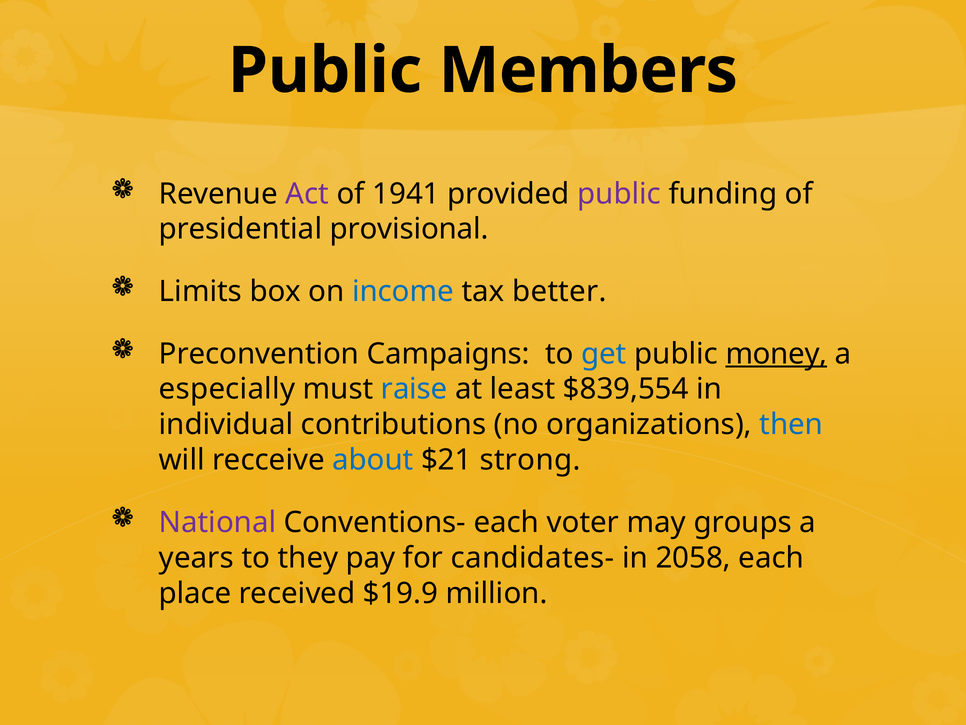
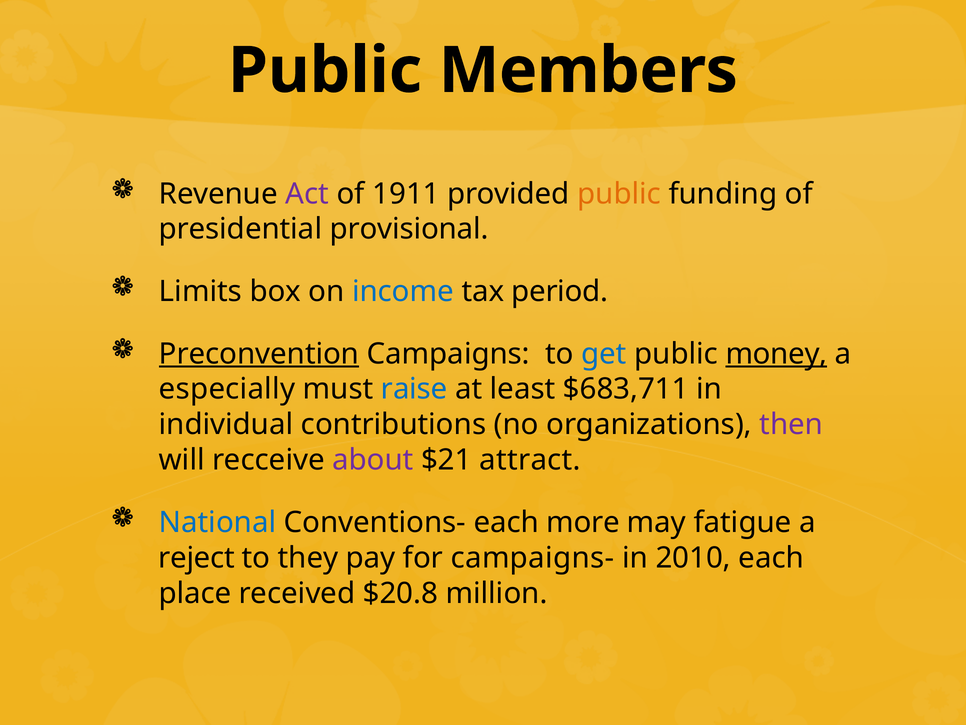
1941: 1941 -> 1911
public at (619, 194) colour: purple -> orange
better: better -> period
Preconvention underline: none -> present
$839,554: $839,554 -> $683,711
then colour: blue -> purple
about colour: blue -> purple
strong: strong -> attract
National colour: purple -> blue
voter: voter -> more
groups: groups -> fatigue
years: years -> reject
candidates-: candidates- -> campaigns-
2058: 2058 -> 2010
$19.9: $19.9 -> $20.8
